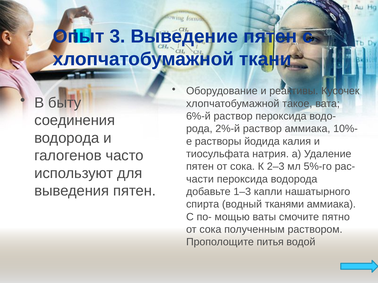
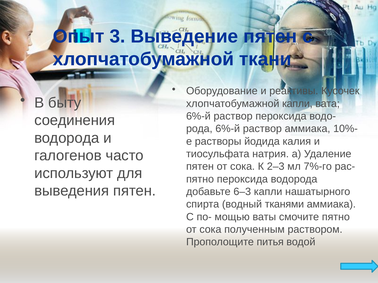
хлопчатобумажной такое: такое -> капли
рода 2%-й: 2%-й -> 6%-й
5%-го: 5%-го -> 7%-го
части at (200, 179): части -> пятно
1–3: 1–3 -> 6–3
